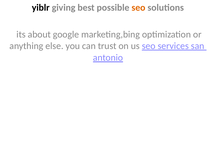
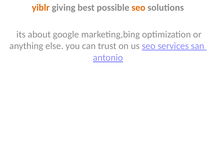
yiblr colour: black -> orange
